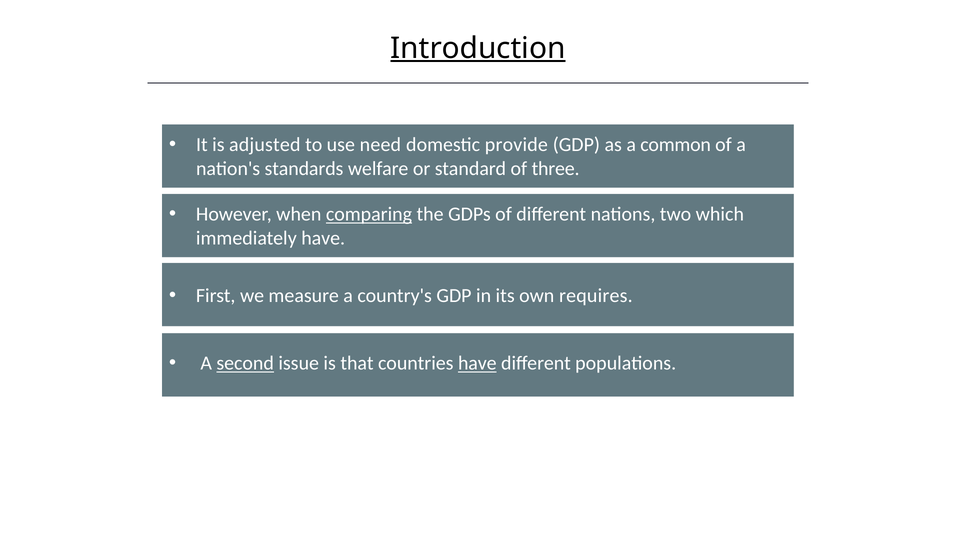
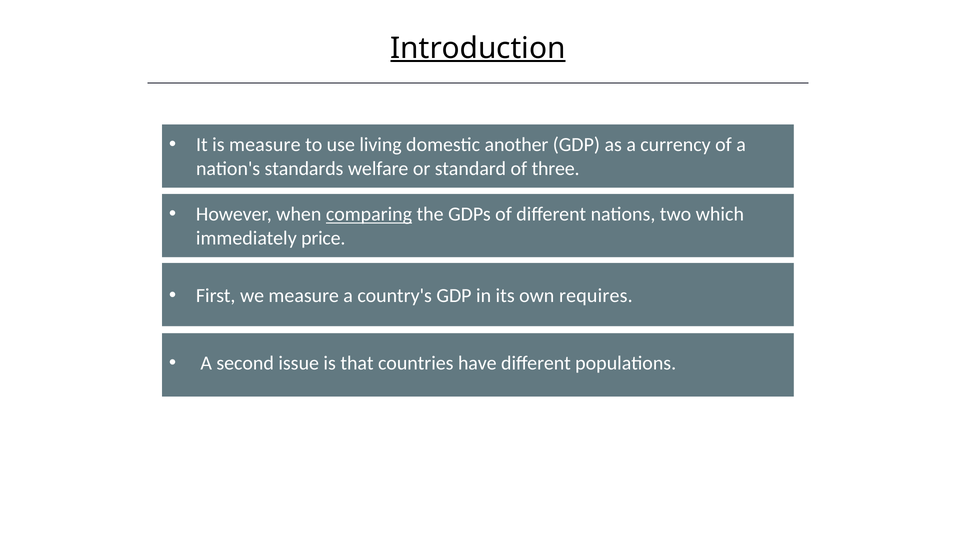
is adjusted: adjusted -> measure
need: need -> living
provide: provide -> another
common: common -> currency
immediately have: have -> price
second underline: present -> none
have at (477, 363) underline: present -> none
